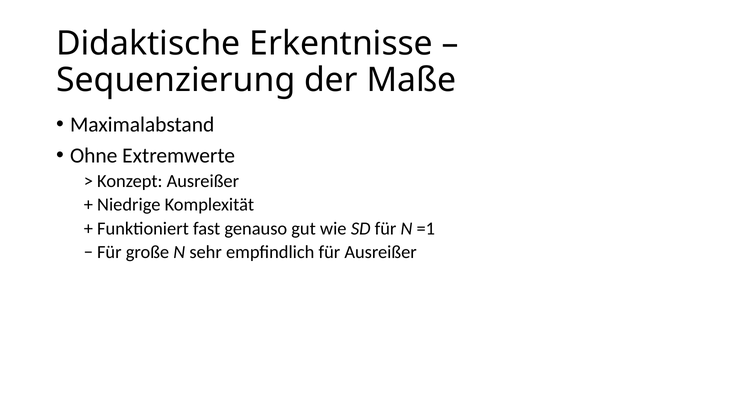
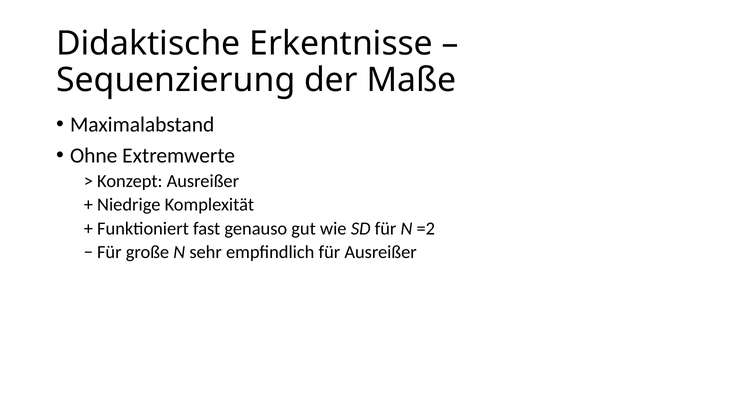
=1: =1 -> =2
